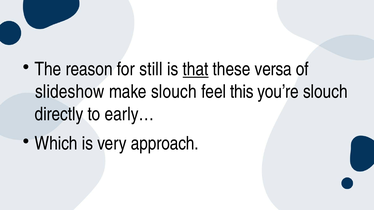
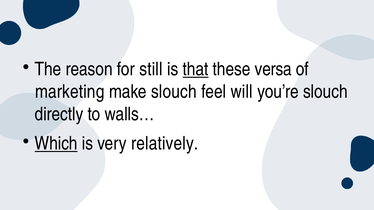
slideshow: slideshow -> marketing
this: this -> will
early…: early… -> walls…
Which underline: none -> present
approach: approach -> relatively
